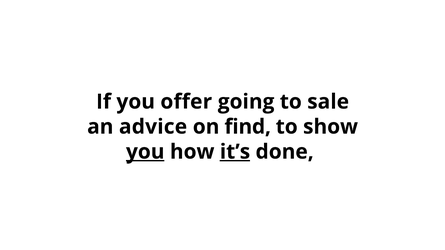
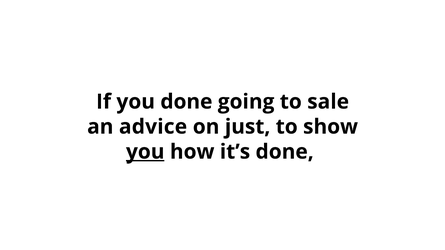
you offer: offer -> done
find: find -> just
it’s underline: present -> none
